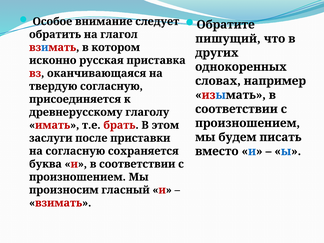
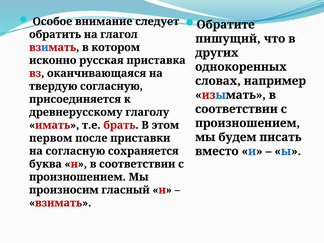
заслуги: заслуги -> первом
